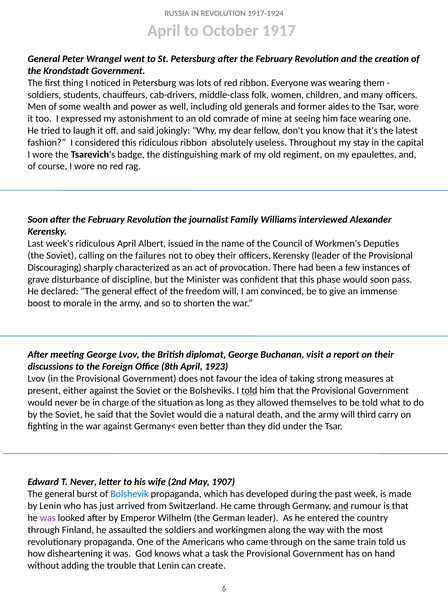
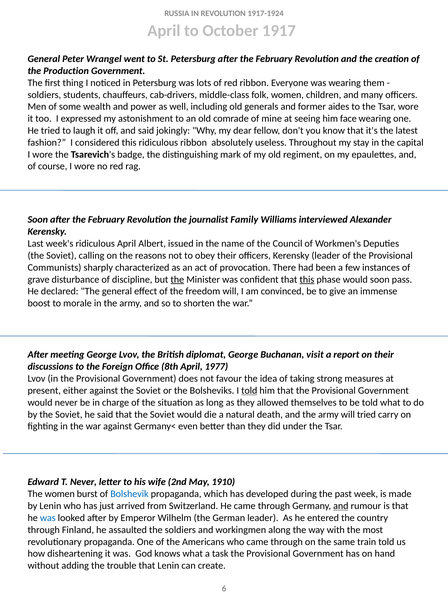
Krondstadt: Krondstadt -> Production
failures: failures -> reasons
Discouraging: Discouraging -> Communists
the at (177, 280) underline: none -> present
this at (307, 280) underline: none -> present
1923: 1923 -> 1977
will third: third -> tried
1907: 1907 -> 1910
general at (60, 494): general -> women
was at (48, 518) colour: purple -> blue
